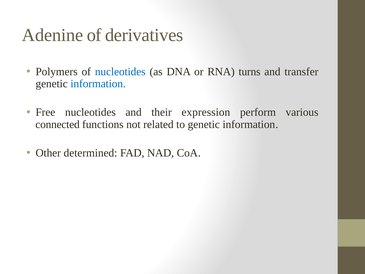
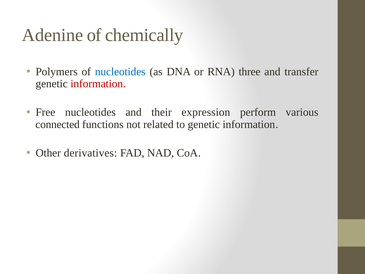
derivatives: derivatives -> chemically
turns: turns -> three
information at (98, 84) colour: blue -> red
determined: determined -> derivatives
